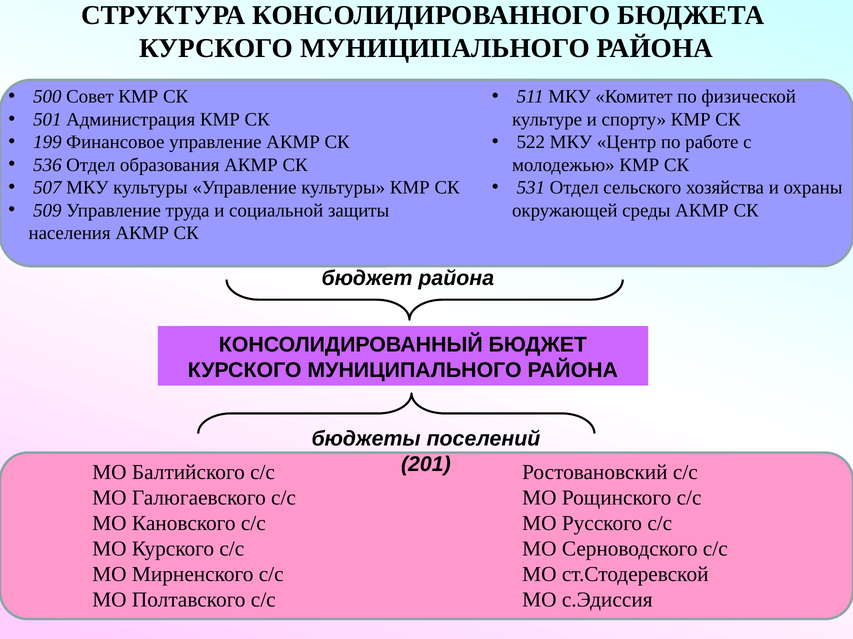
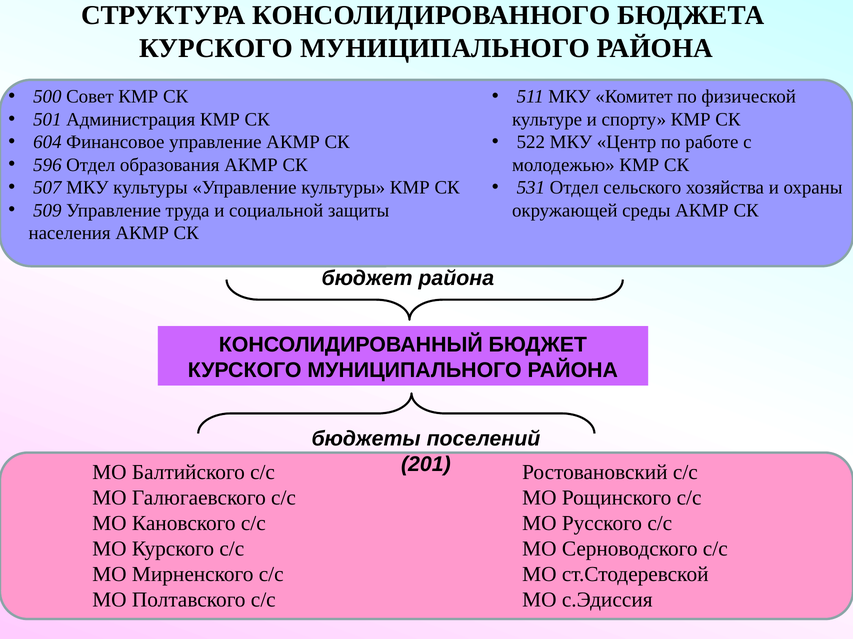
199: 199 -> 604
536: 536 -> 596
